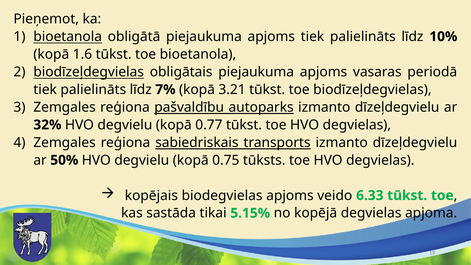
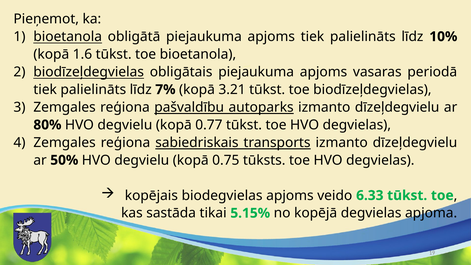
32%: 32% -> 80%
